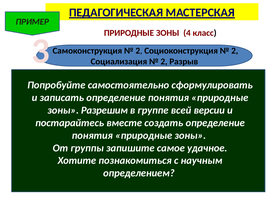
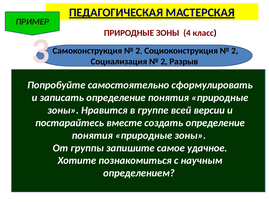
Разрешим: Разрешим -> Нравится
